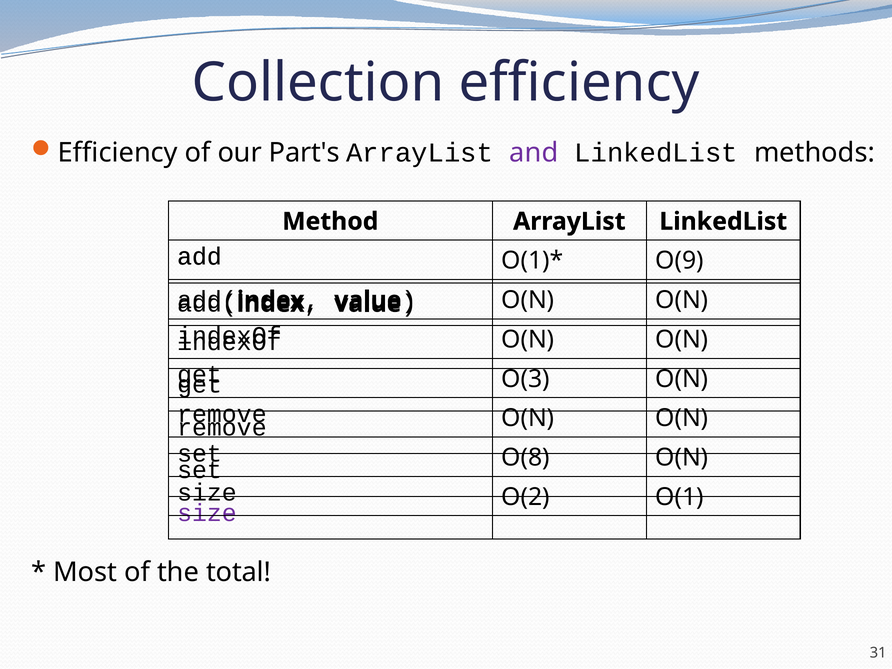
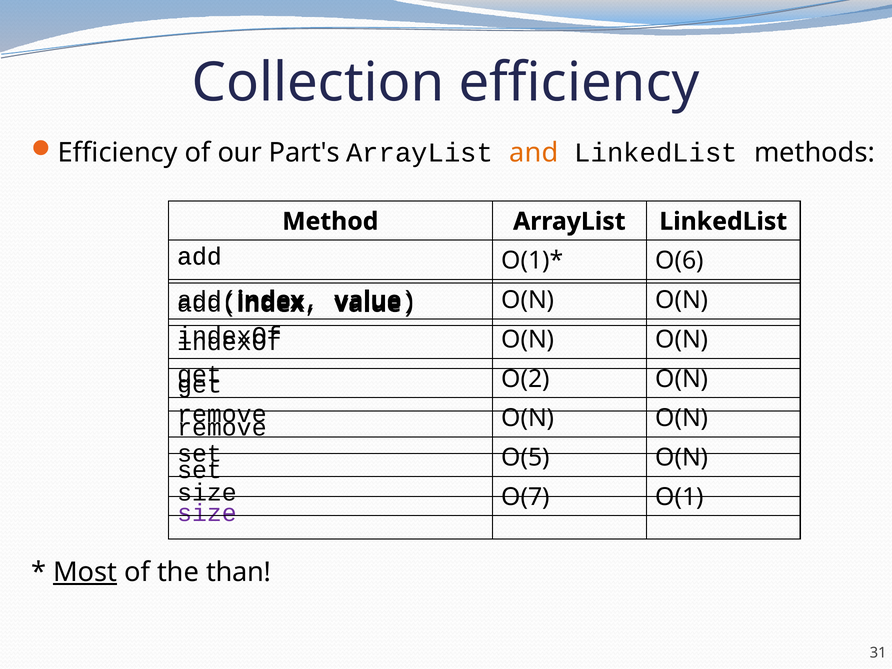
and colour: purple -> orange
O(9: O(9 -> O(6
O(3: O(3 -> O(2
O(8: O(8 -> O(5
O(2: O(2 -> O(7
Most underline: none -> present
total: total -> than
